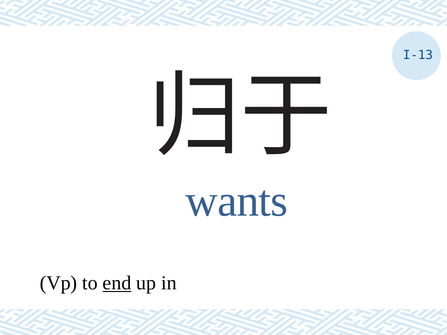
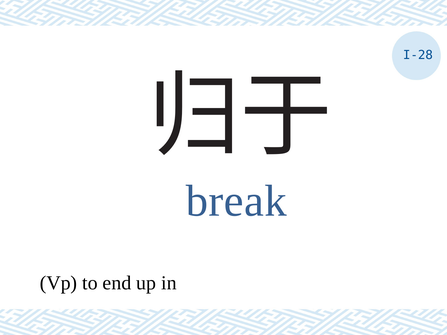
I-13: I-13 -> I-28
wants: wants -> break
end underline: present -> none
